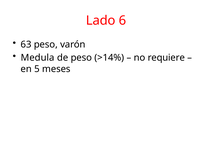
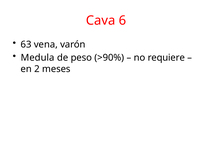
Lado: Lado -> Cava
63 peso: peso -> vena
>14%: >14% -> >90%
5: 5 -> 2
